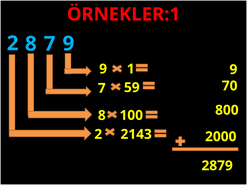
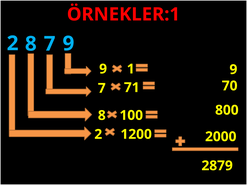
59: 59 -> 71
2143: 2143 -> 1200
